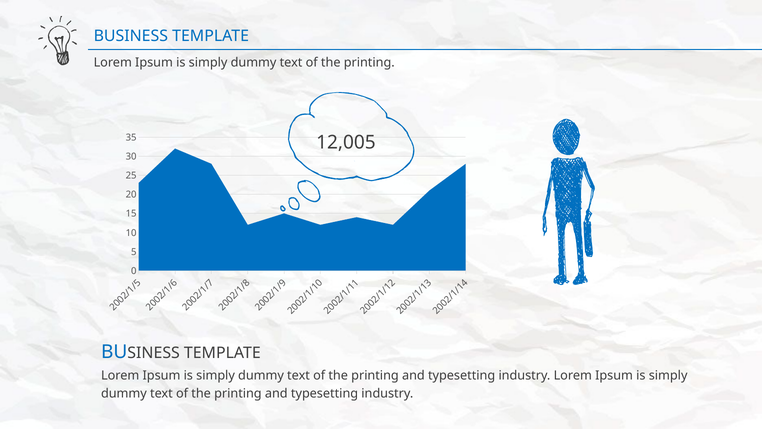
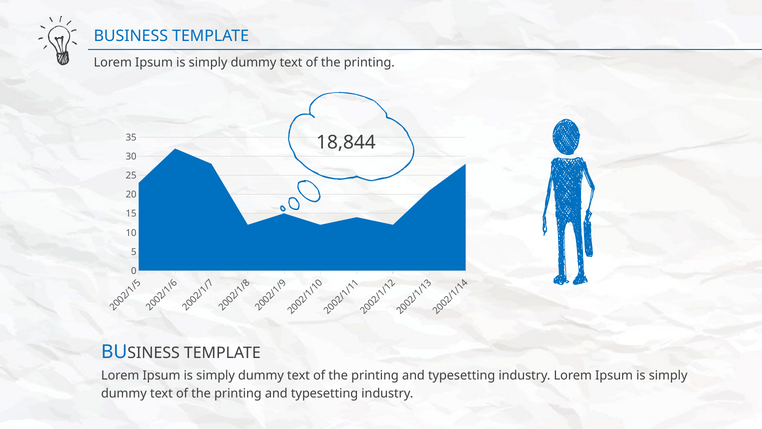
12,005: 12,005 -> 18,844
